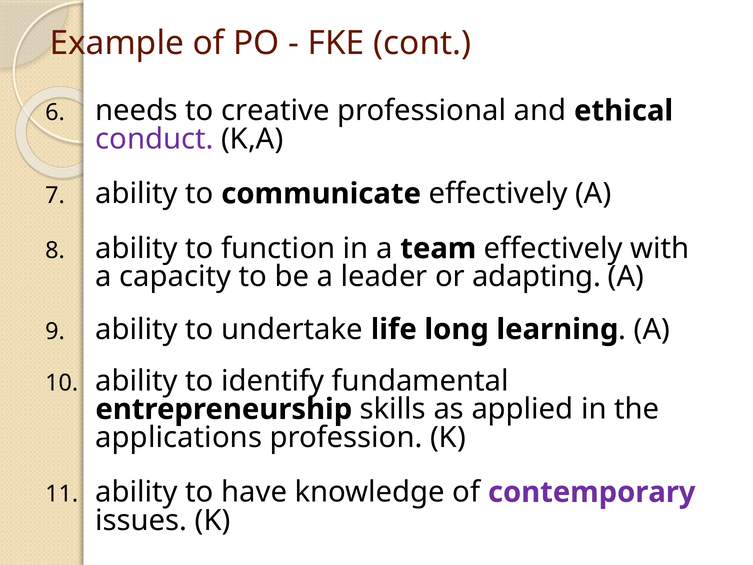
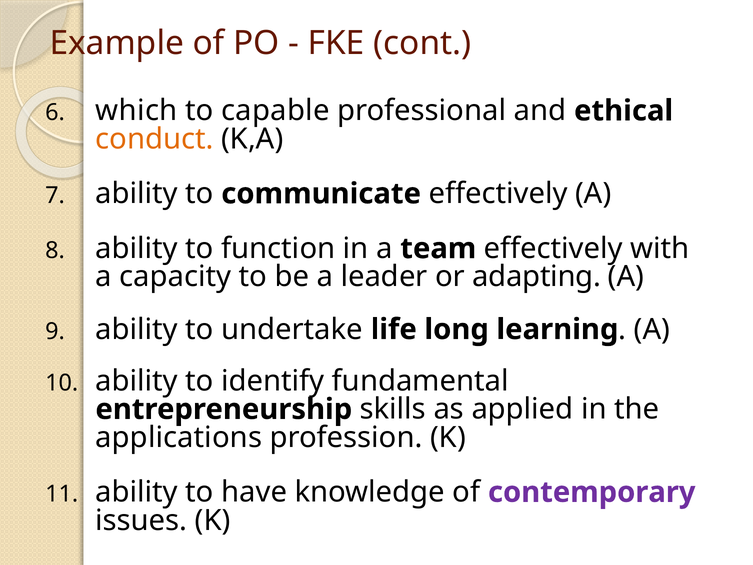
needs: needs -> which
creative: creative -> capable
conduct colour: purple -> orange
